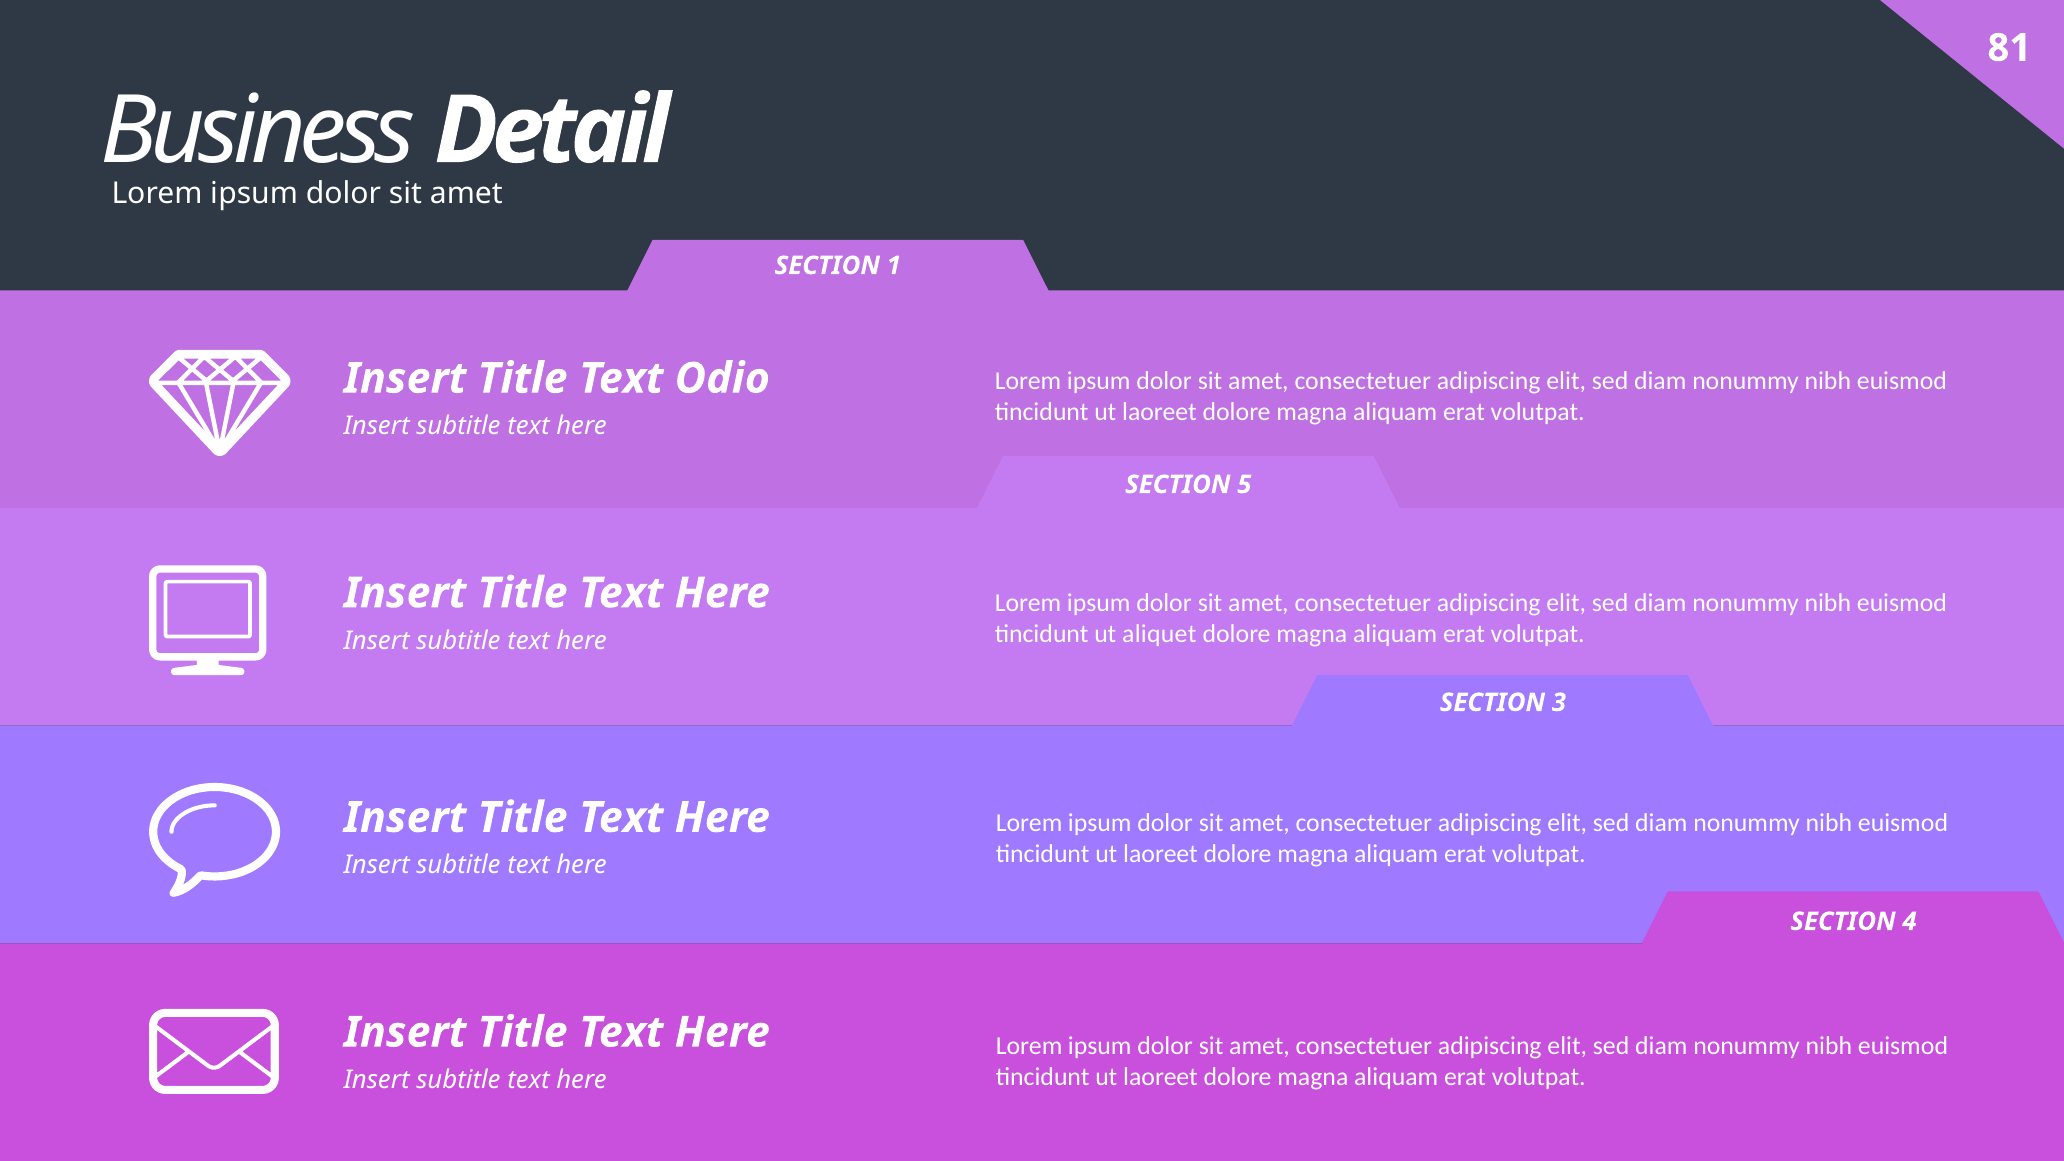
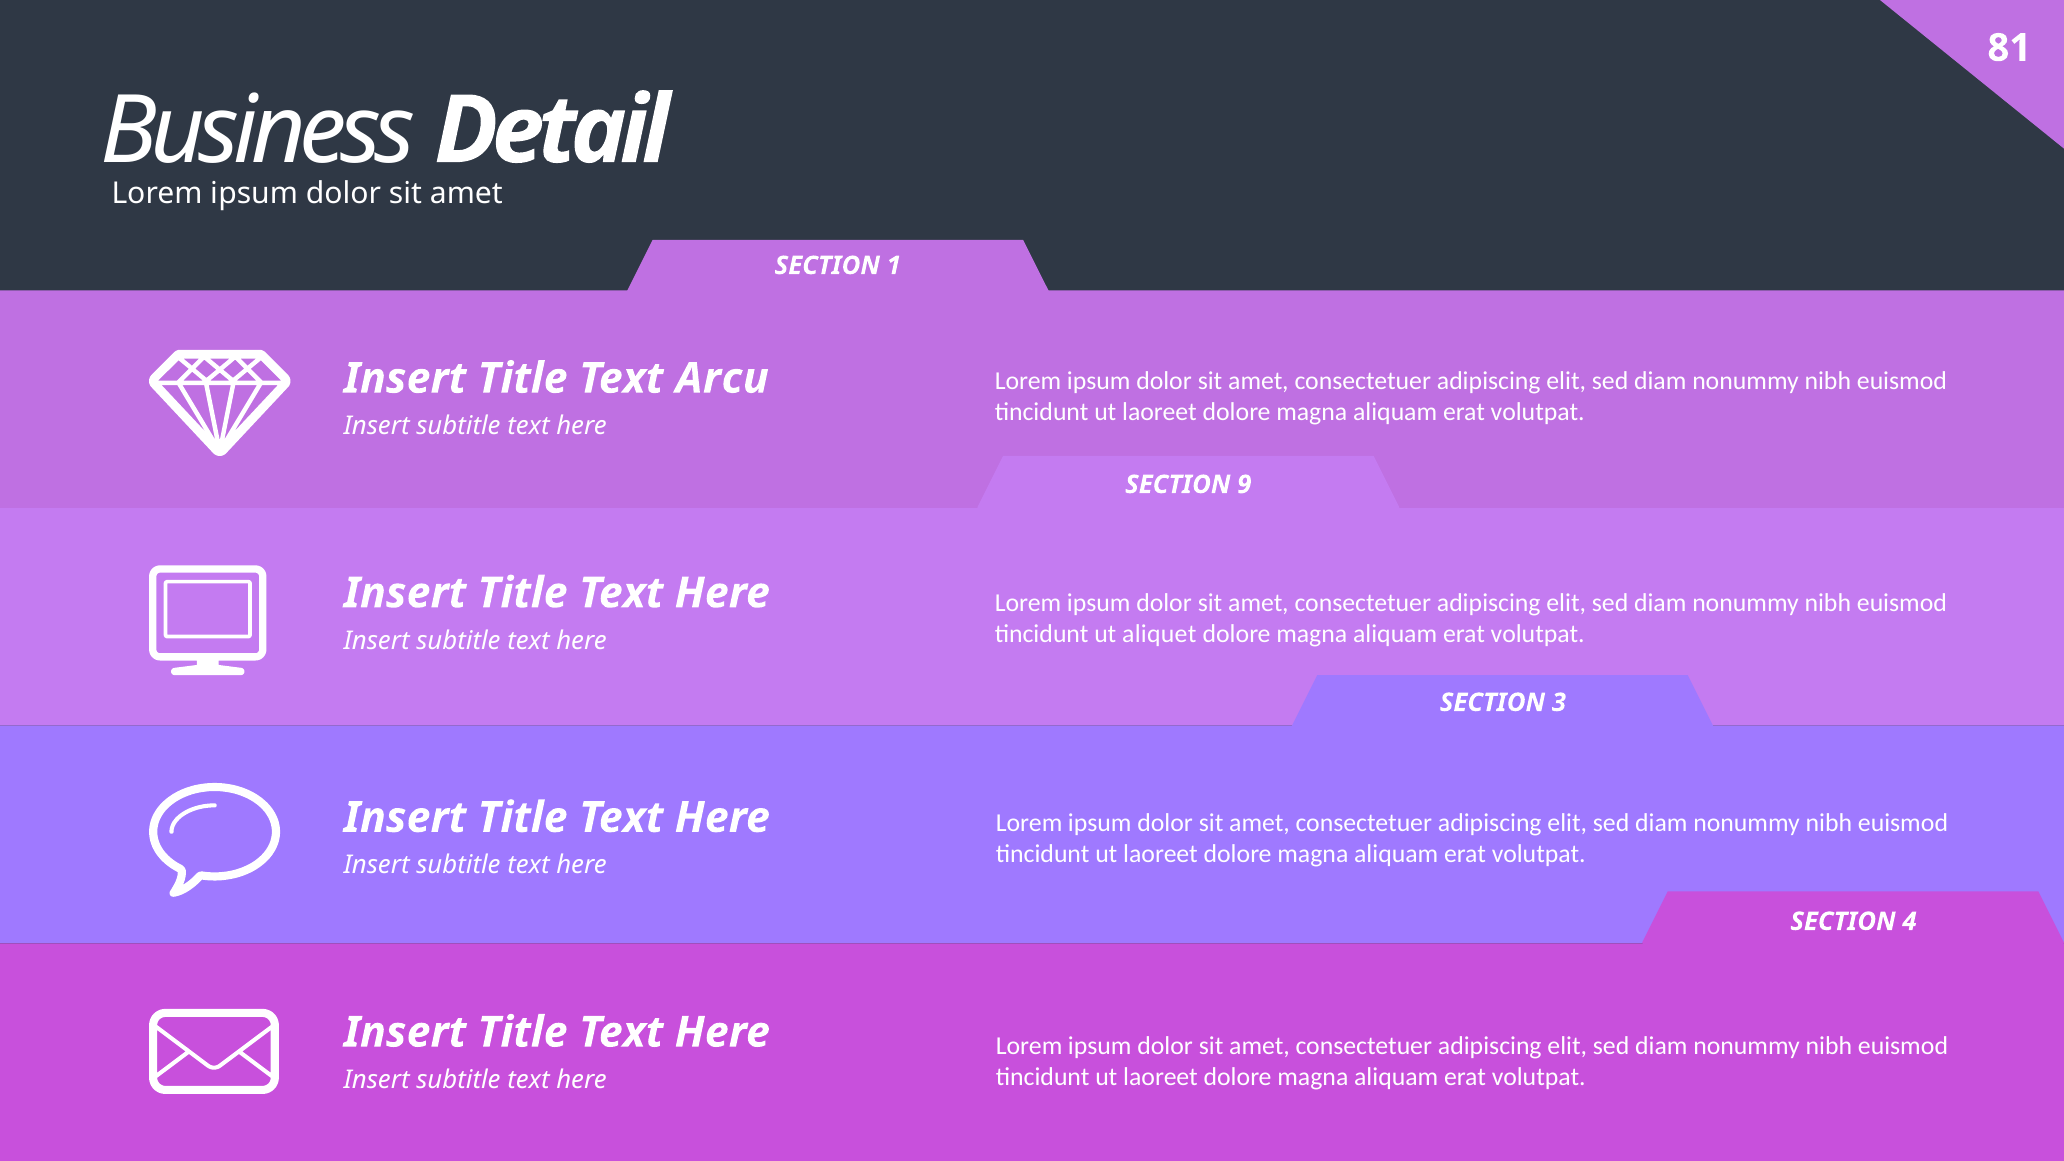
Odio: Odio -> Arcu
5: 5 -> 9
